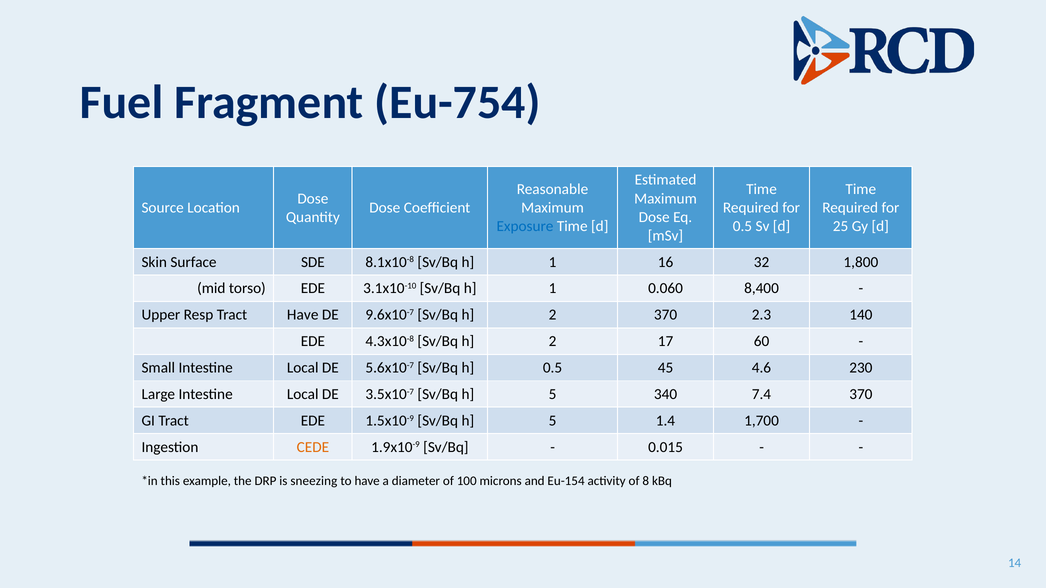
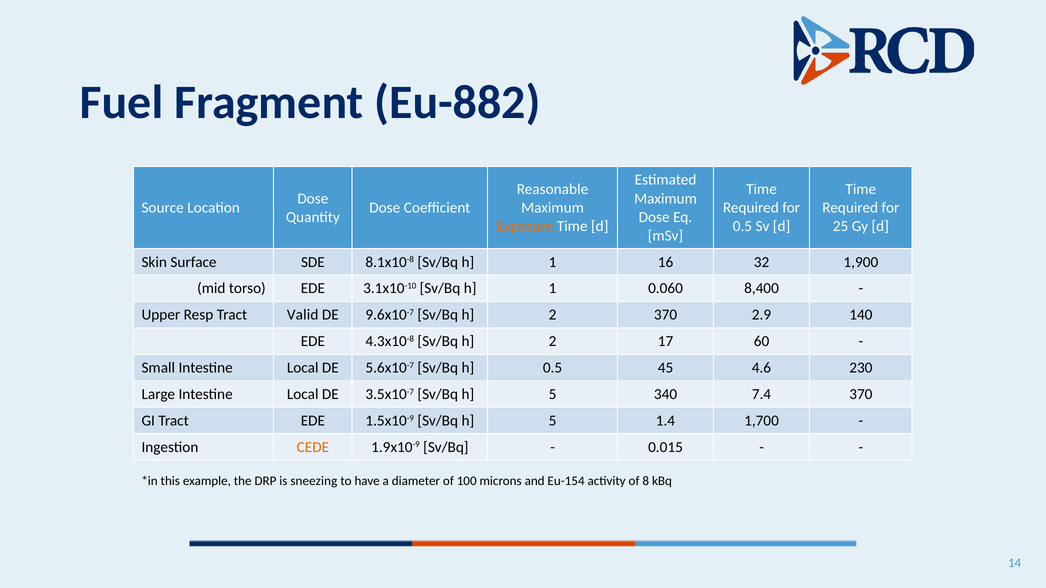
Eu-754: Eu-754 -> Eu-882
Exposure colour: blue -> orange
1,800: 1,800 -> 1,900
Tract Have: Have -> Valid
2.3: 2.3 -> 2.9
